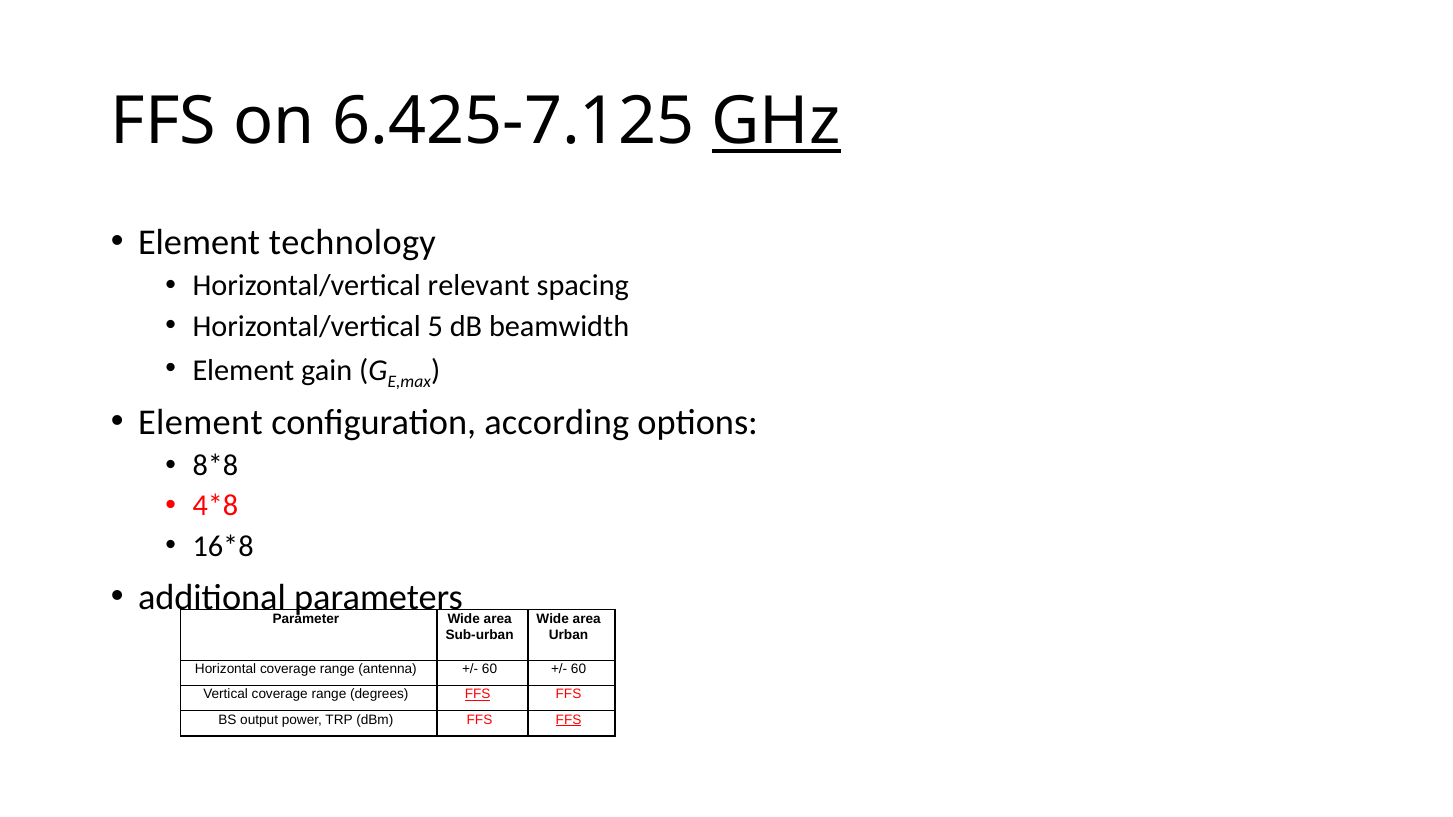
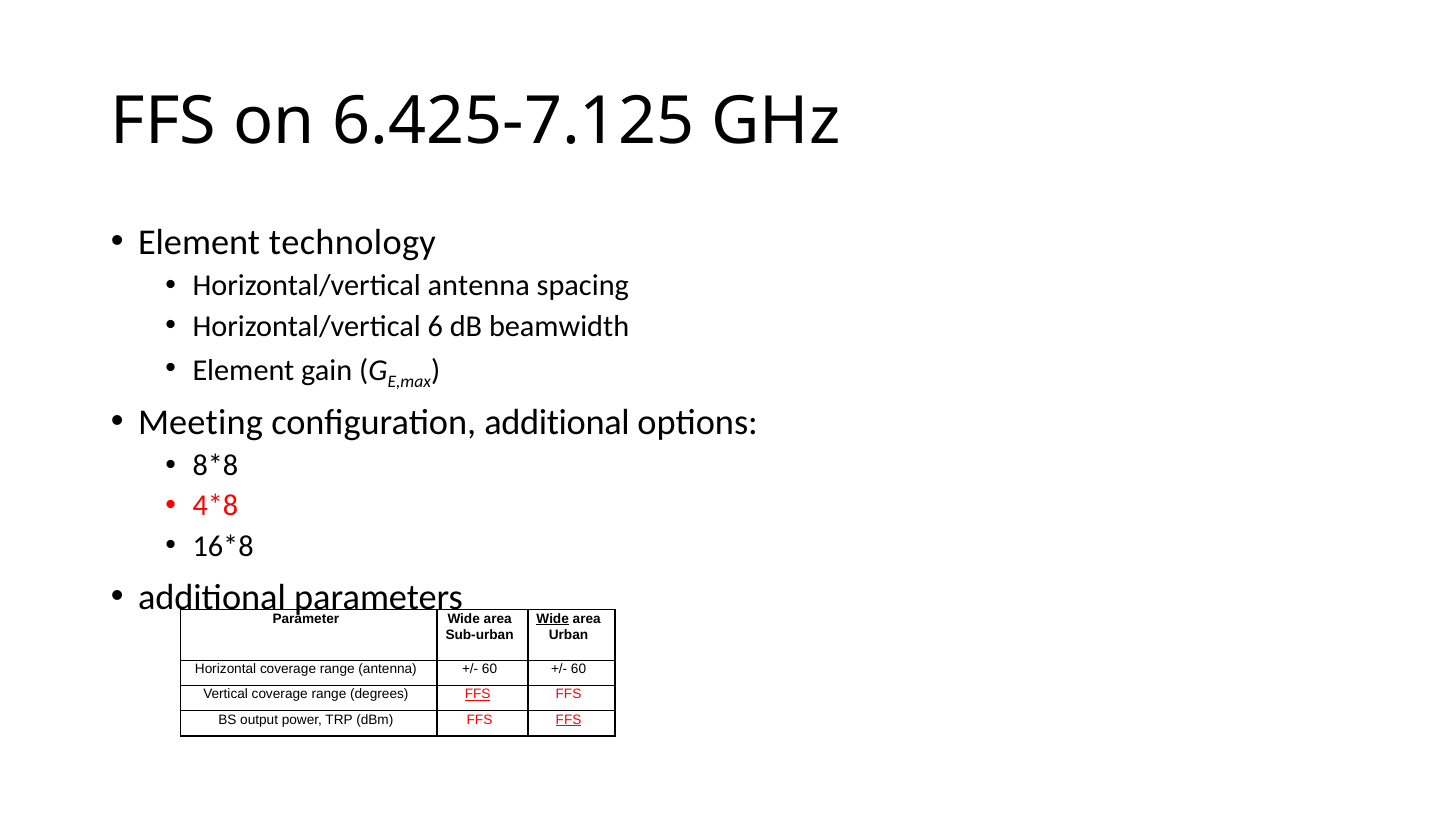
GHz underline: present -> none
Horizontal/vertical relevant: relevant -> antenna
5: 5 -> 6
Element at (200, 422): Element -> Meeting
configuration according: according -> additional
Wide at (553, 619) underline: none -> present
